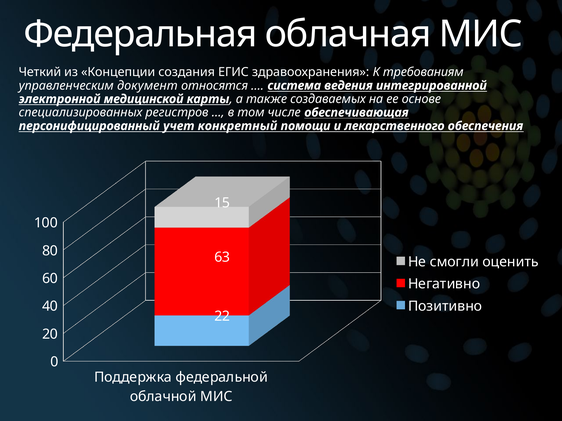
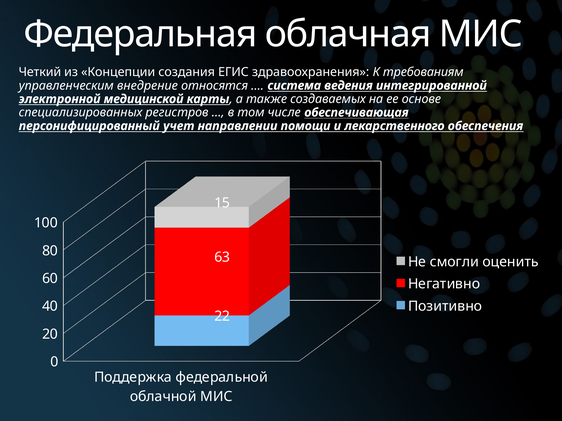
документ: документ -> внедрение
конкретный: конкретный -> направлении
